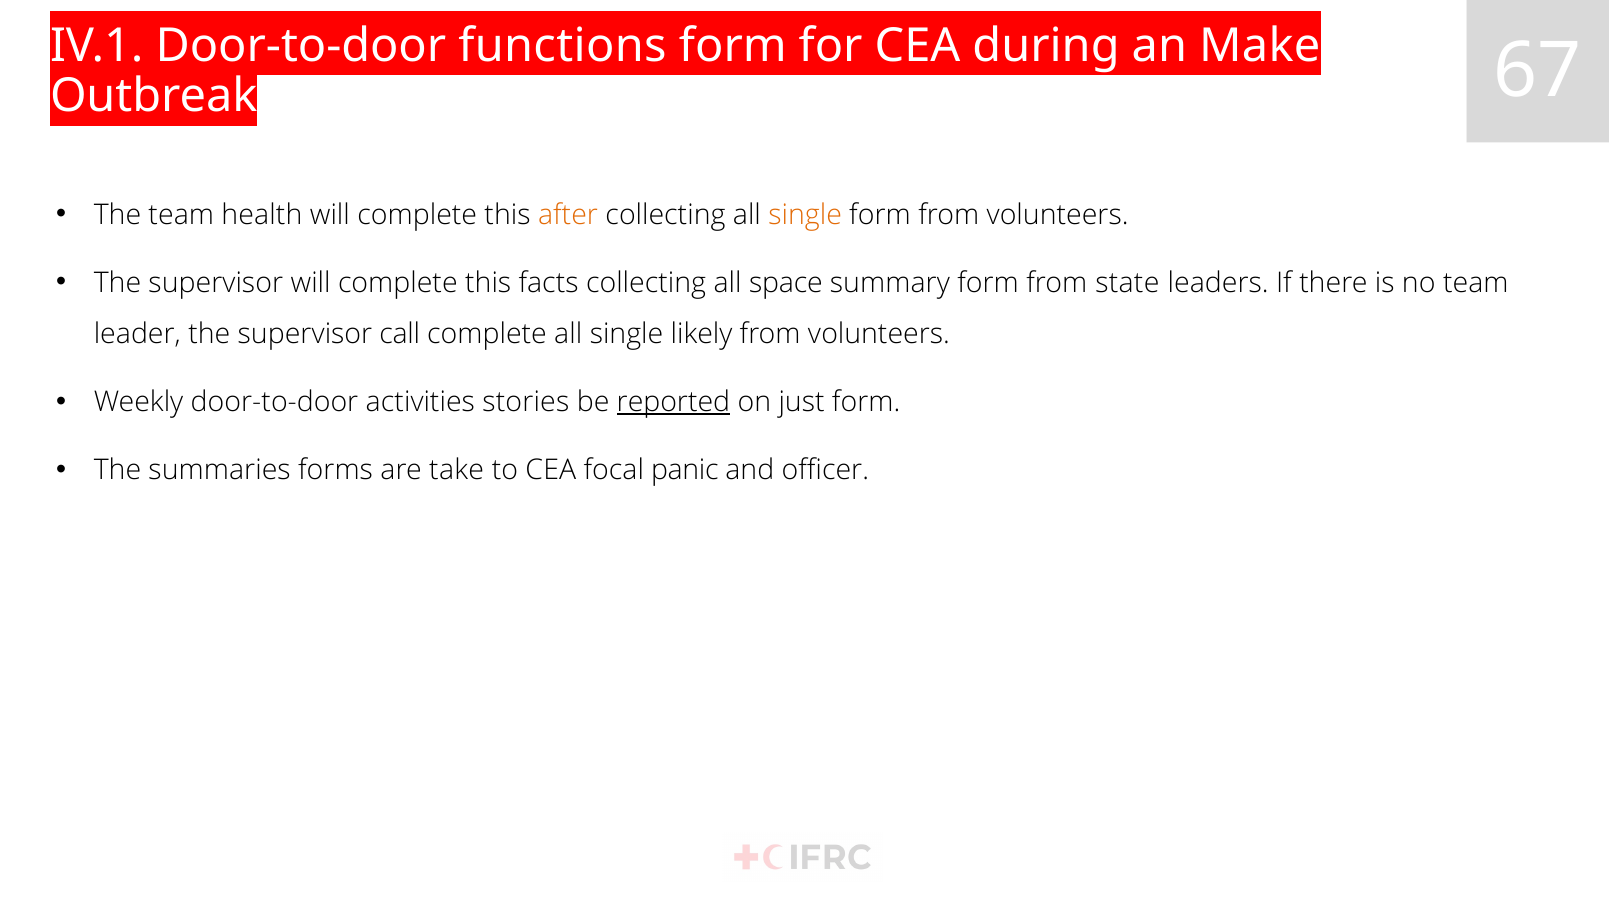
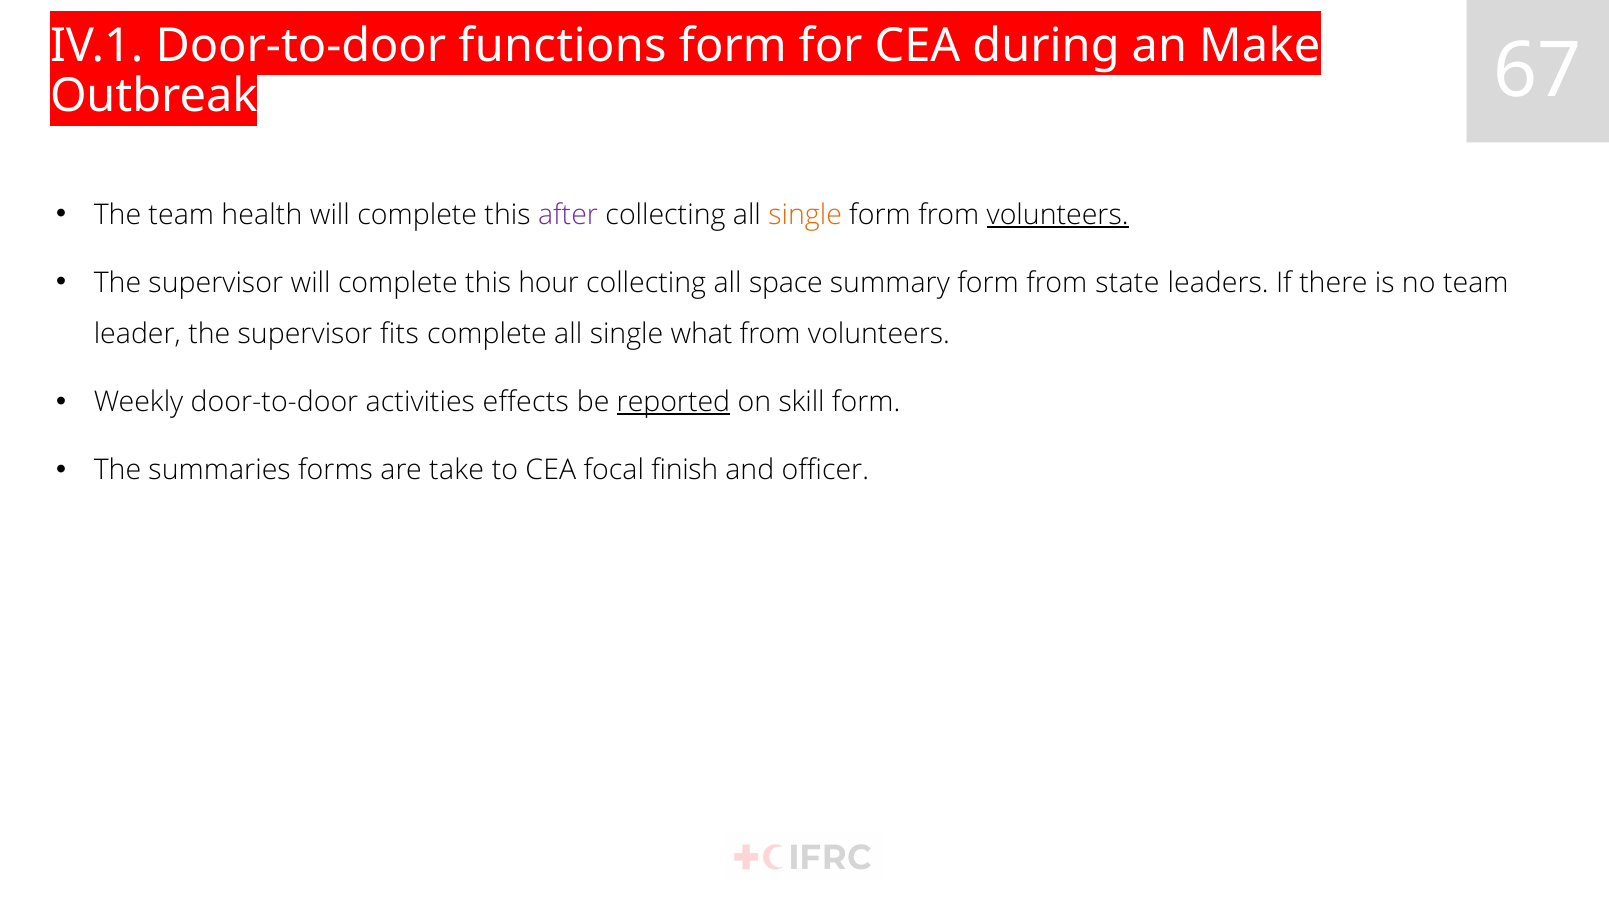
after colour: orange -> purple
volunteers at (1058, 215) underline: none -> present
facts: facts -> hour
call: call -> fits
likely: likely -> what
stories: stories -> effects
just: just -> skill
panic: panic -> finish
